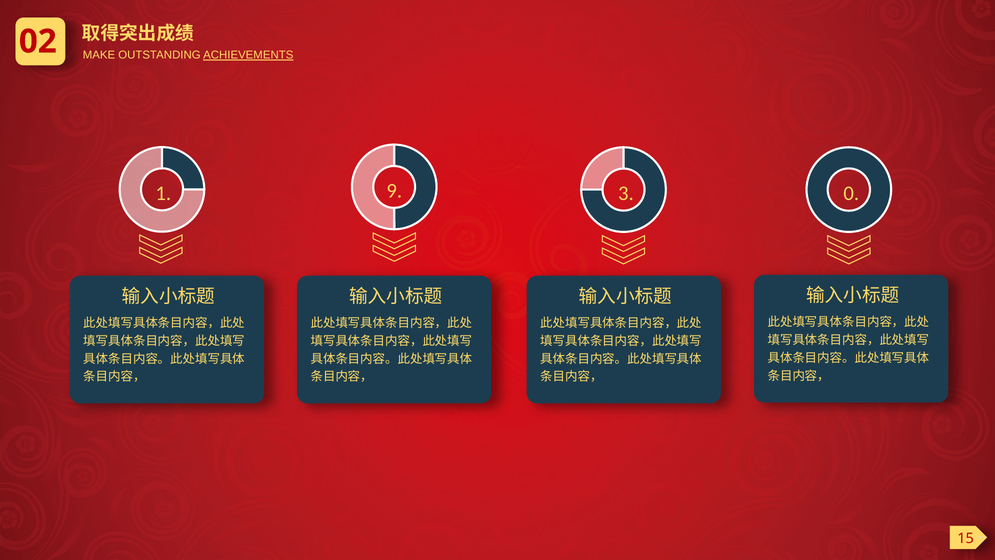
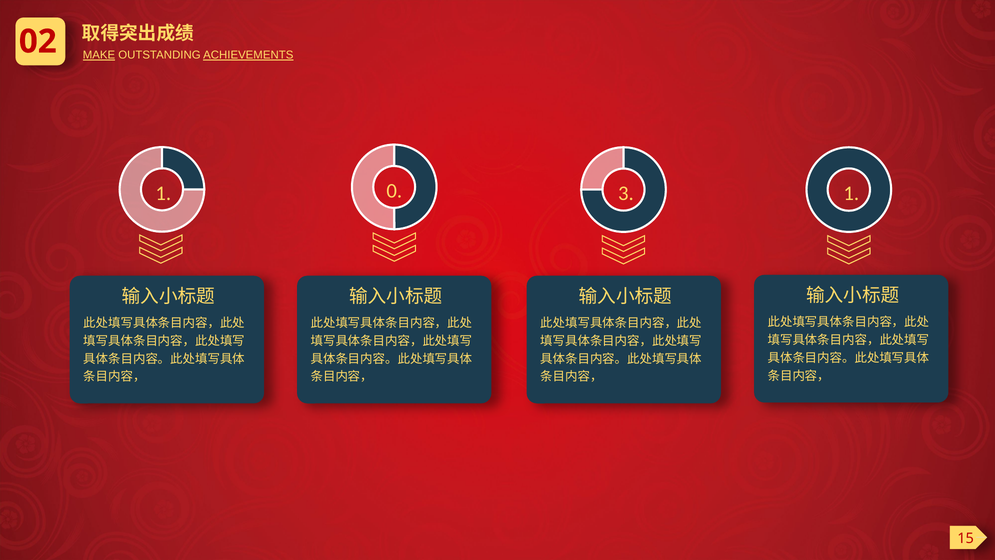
MAKE underline: none -> present
9: 9 -> 0
3 0: 0 -> 1
